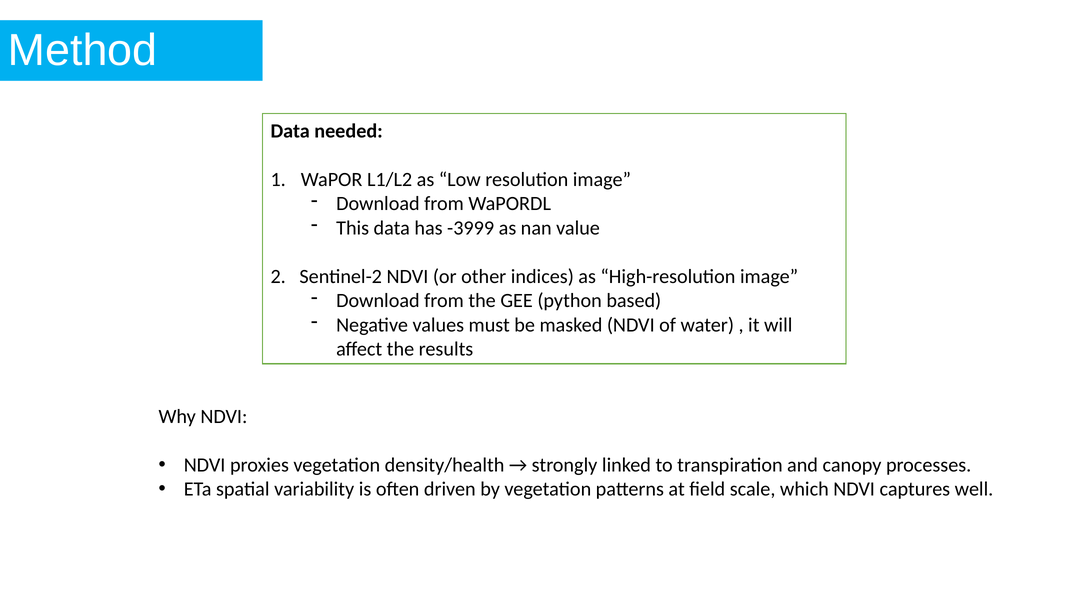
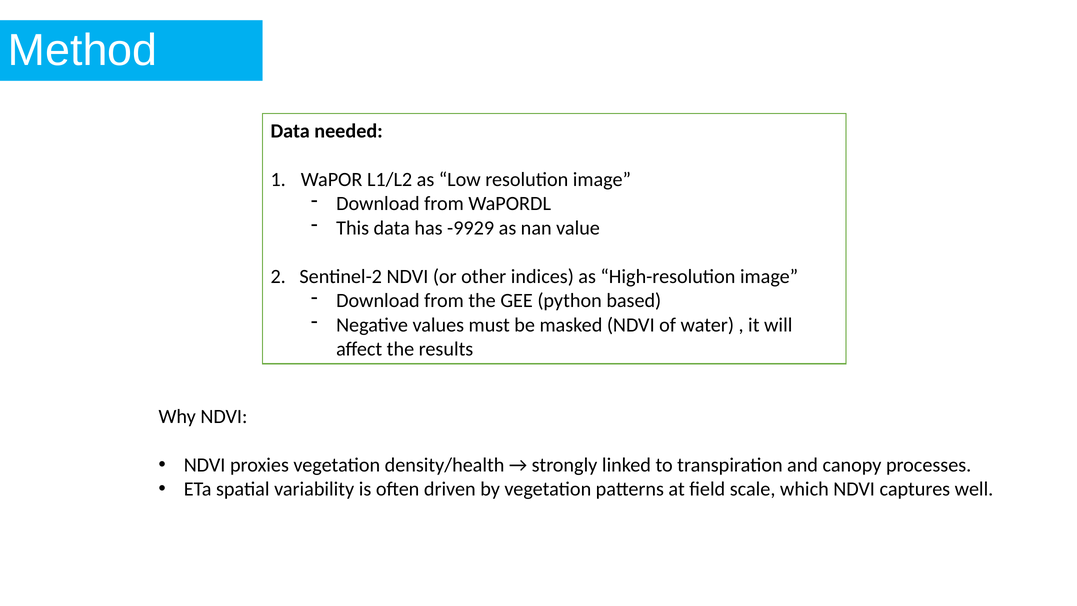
-3999: -3999 -> -9929
